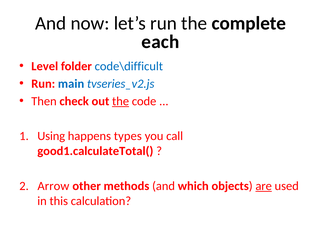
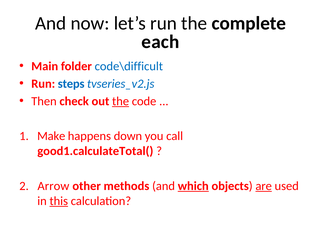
Level: Level -> Main
main: main -> steps
Using: Using -> Make
types: types -> down
which underline: none -> present
this underline: none -> present
